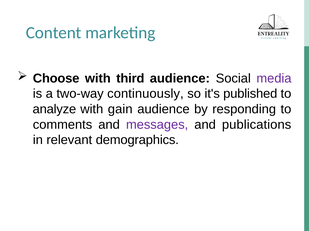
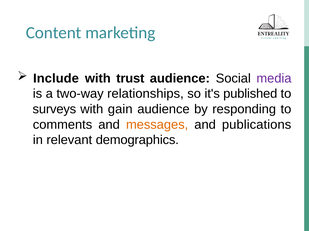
Choose: Choose -> Include
third: third -> trust
continuously: continuously -> relationships
analyze: analyze -> surveys
messages colour: purple -> orange
